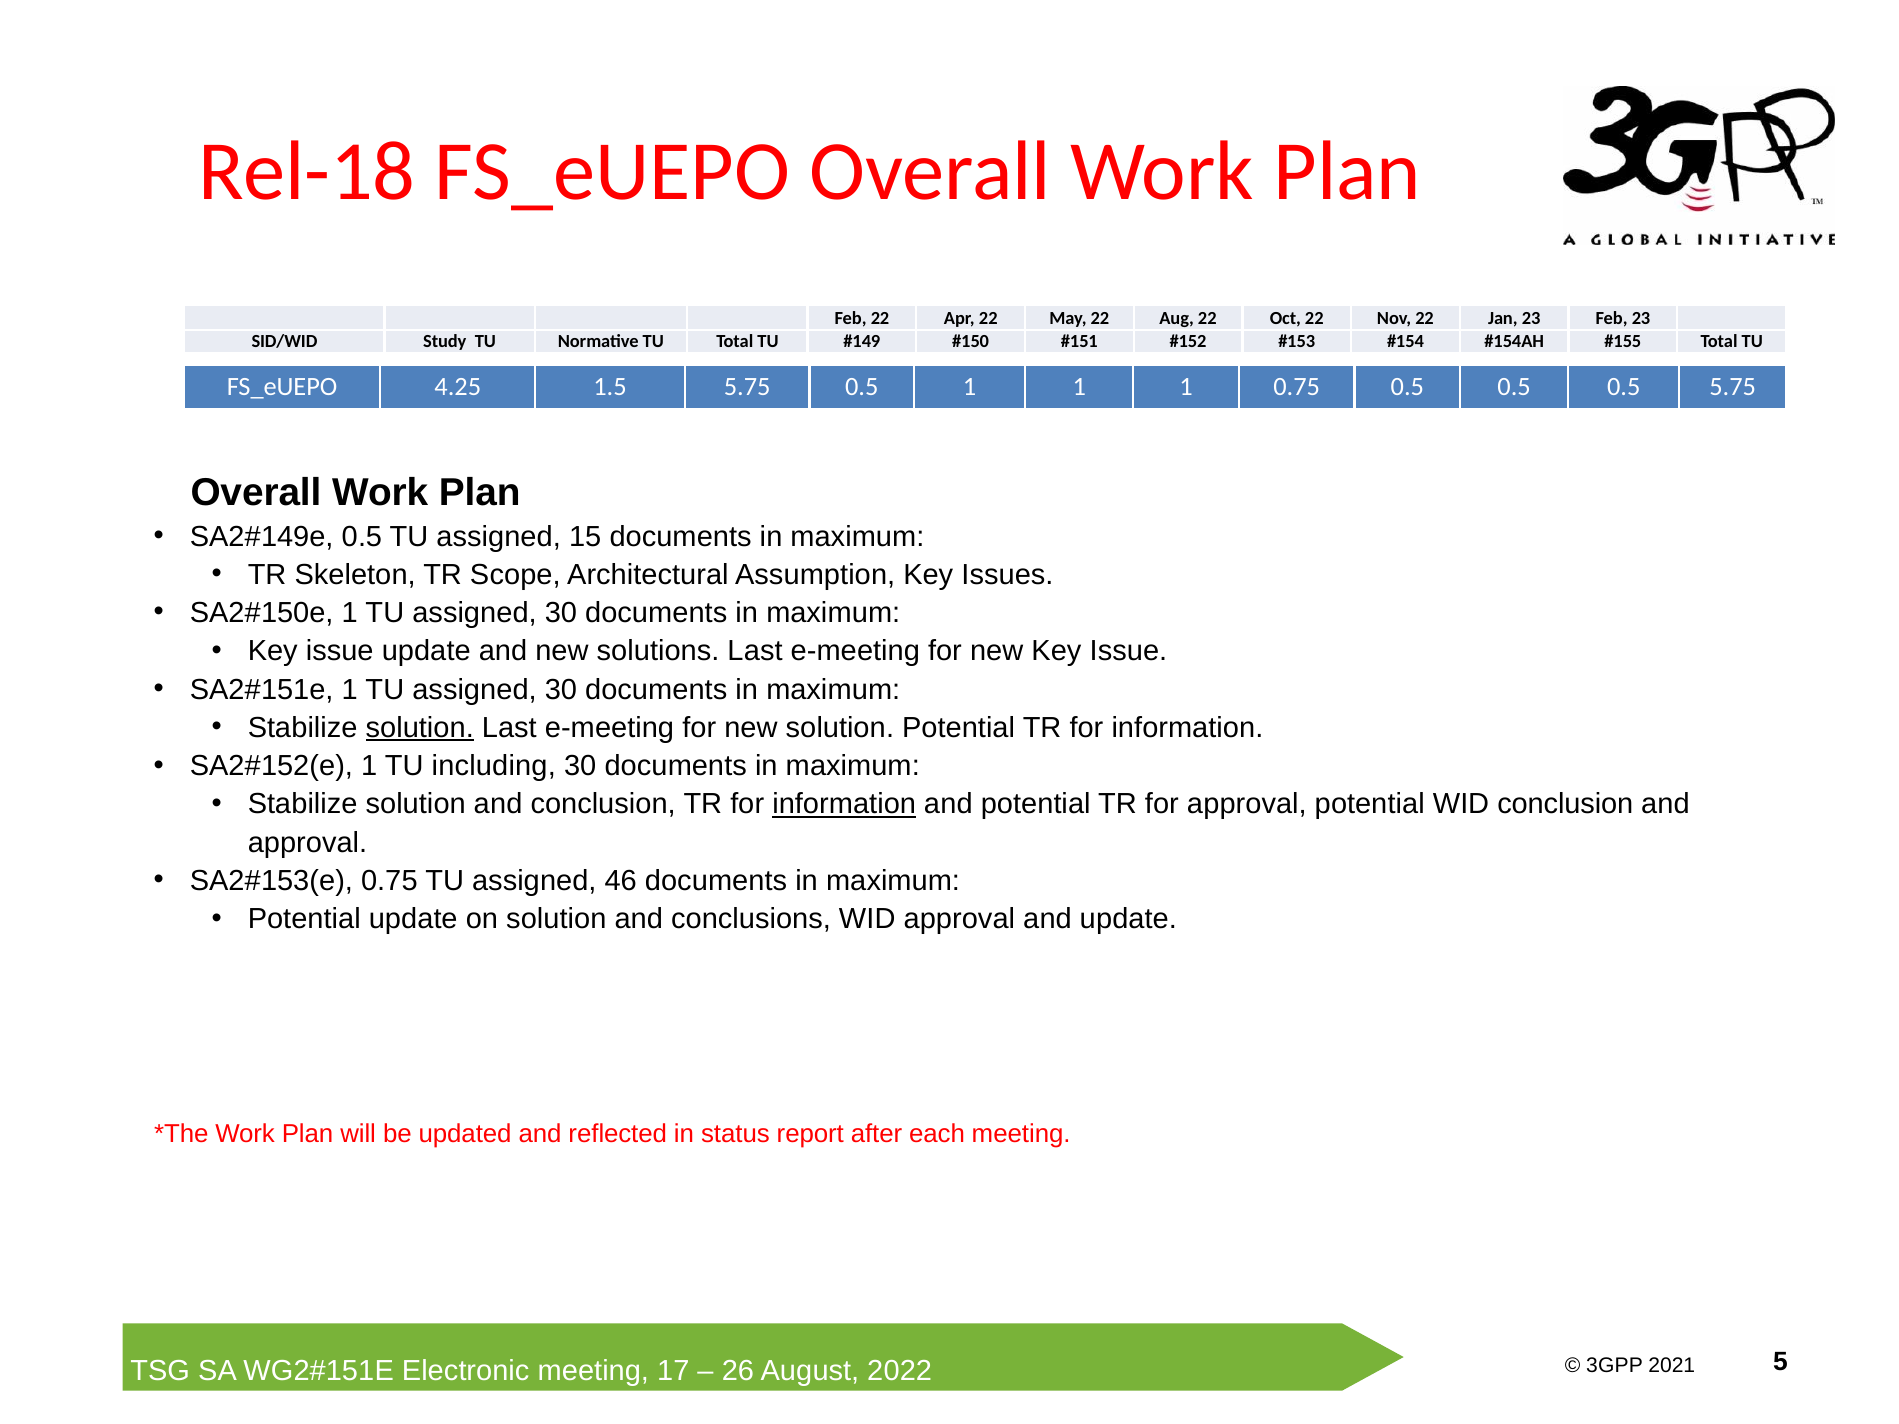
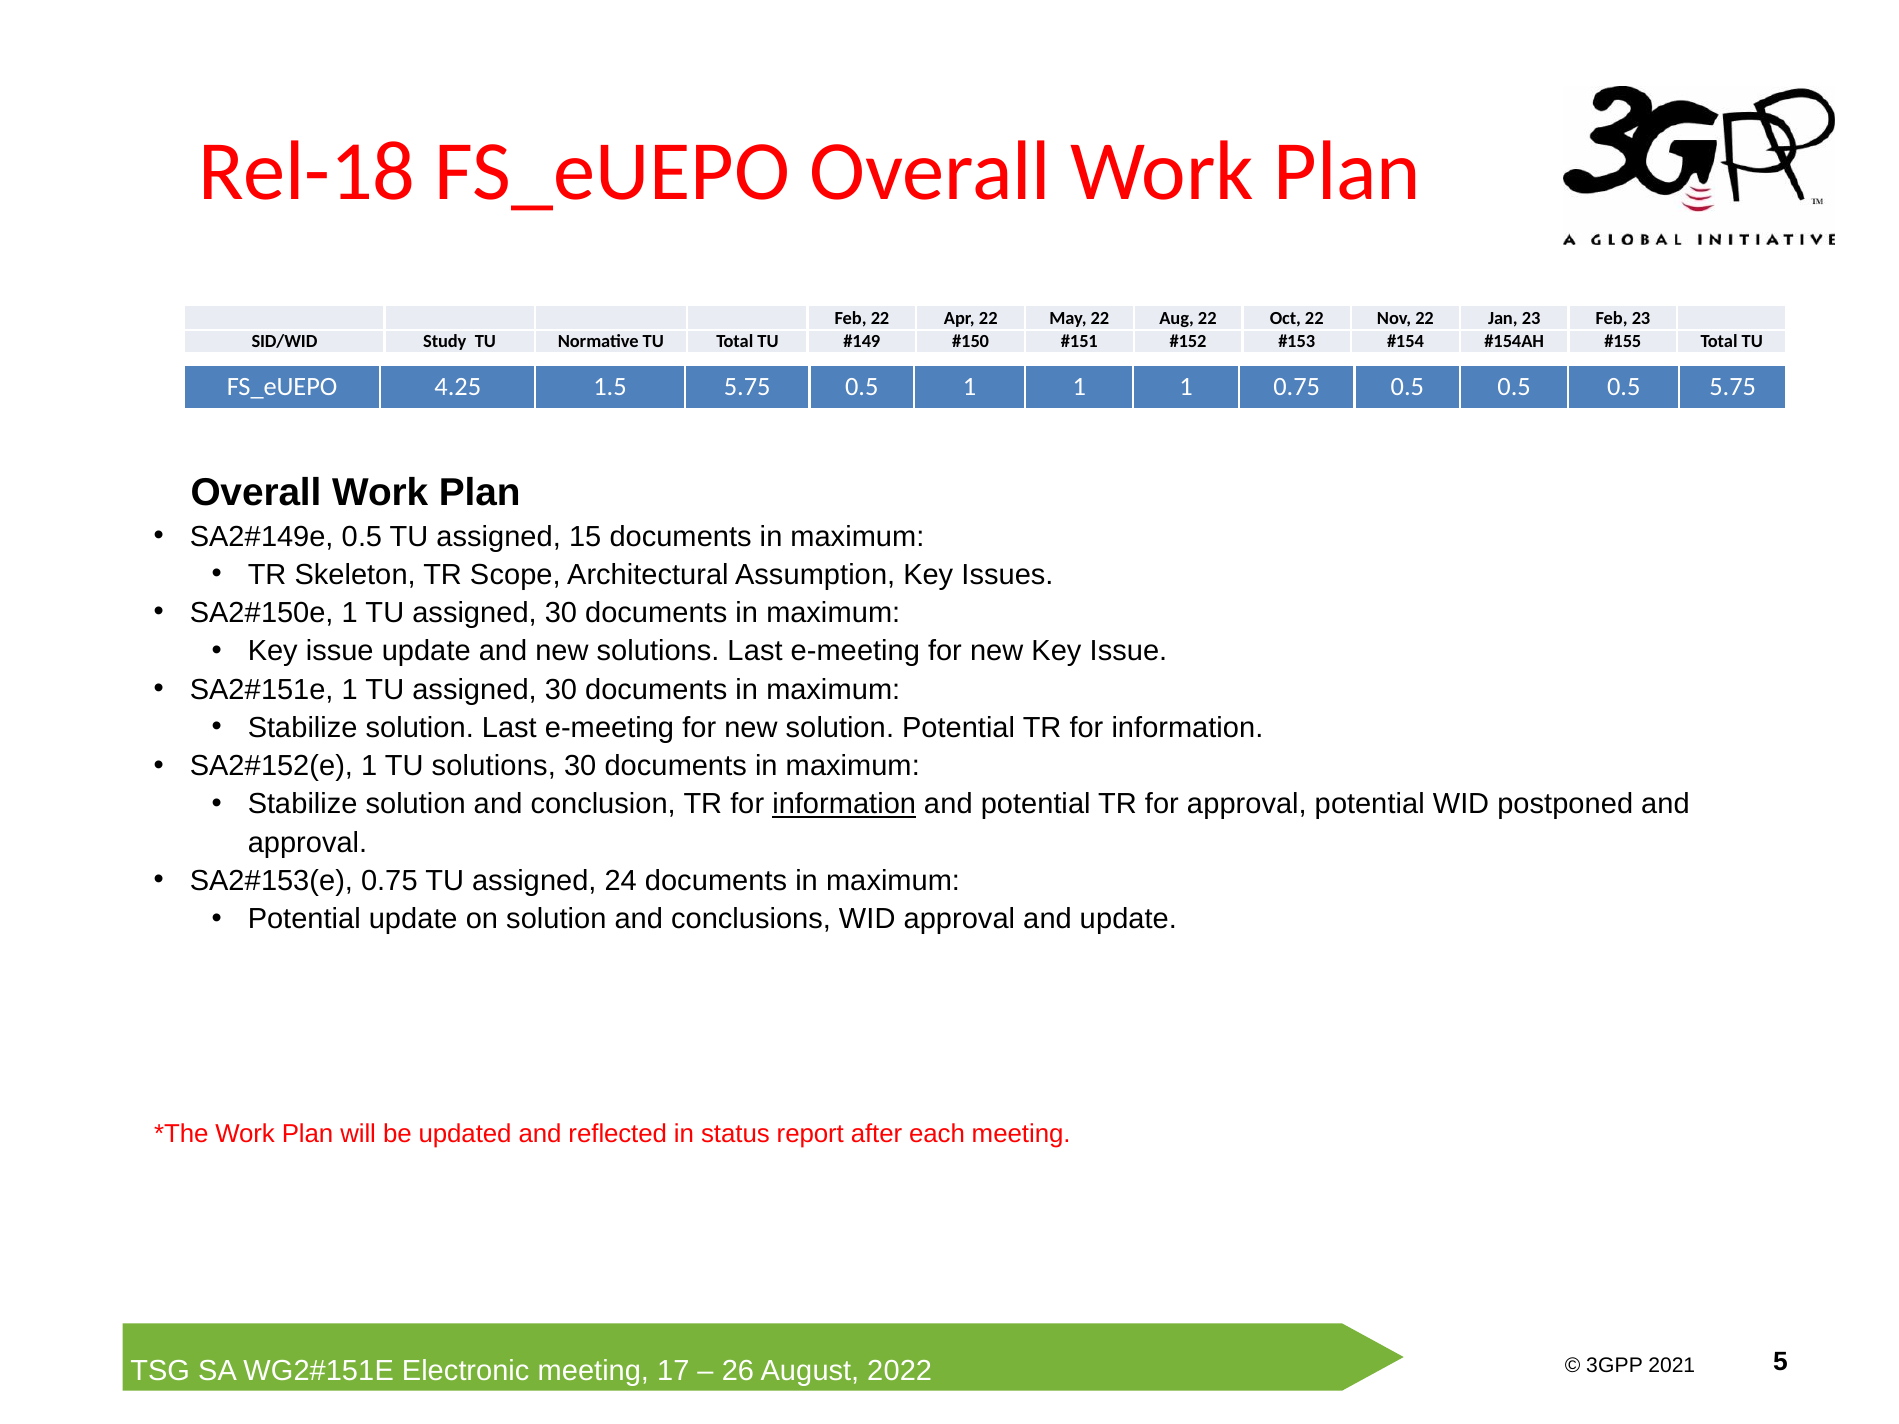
solution at (420, 728) underline: present -> none
TU including: including -> solutions
WID conclusion: conclusion -> postponed
46: 46 -> 24
